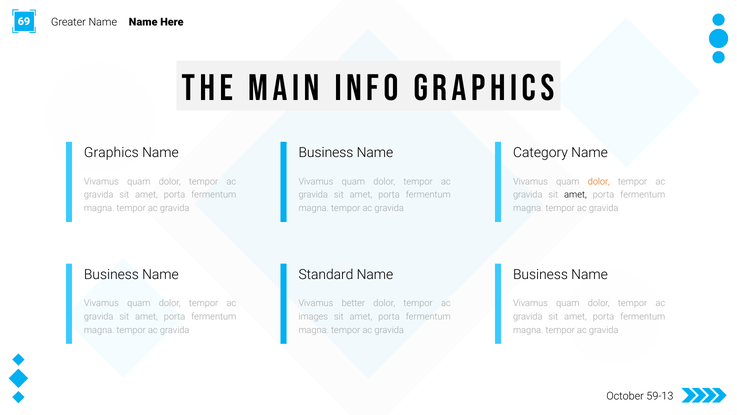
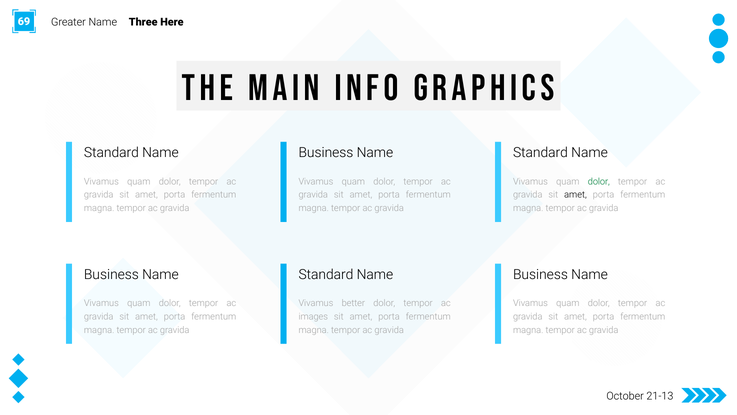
69 Name: Name -> Three
Graphics at (111, 153): Graphics -> Standard
Category at (540, 153): Category -> Standard
dolor at (599, 181) colour: orange -> green
59-13: 59-13 -> 21-13
